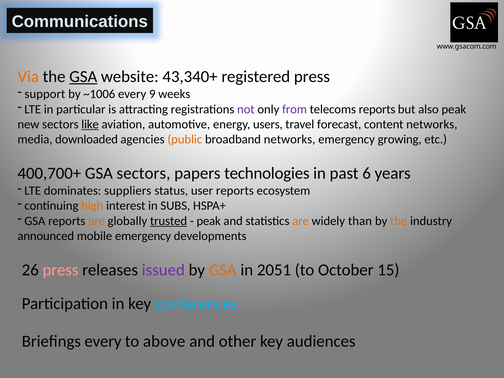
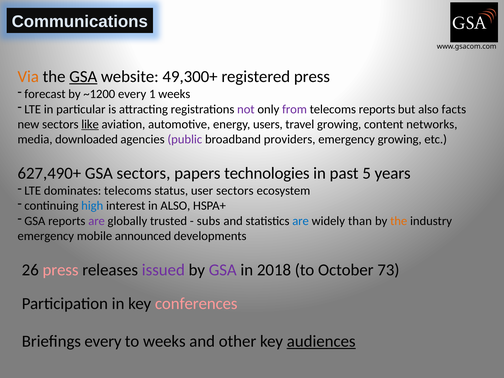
43,340+: 43,340+ -> 49,300+
support: support -> forecast
~1006: ~1006 -> ~1200
9: 9 -> 1
also peak: peak -> facts
travel forecast: forecast -> growing
public colour: orange -> purple
broadband networks: networks -> providers
400,700+: 400,700+ -> 627,490+
6: 6 -> 5
dominates suppliers: suppliers -> telecoms
user reports: reports -> sectors
high colour: orange -> blue
in SUBS: SUBS -> ALSO
are at (97, 221) colour: orange -> purple
trusted underline: present -> none
peak at (209, 221): peak -> subs
are at (301, 221) colour: orange -> blue
announced at (46, 236): announced -> emergency
mobile emergency: emergency -> announced
GSA at (223, 270) colour: orange -> purple
2051: 2051 -> 2018
15: 15 -> 73
conferences colour: light blue -> pink
to above: above -> weeks
audiences underline: none -> present
